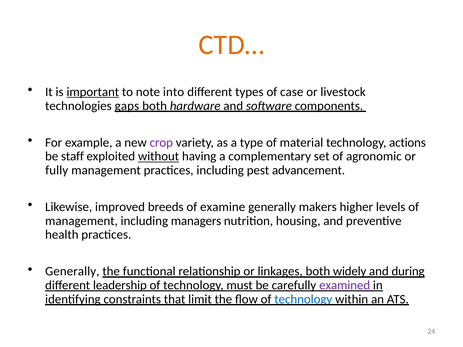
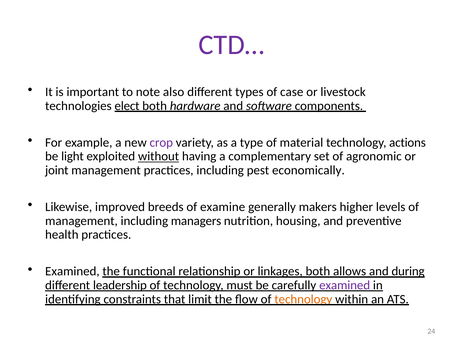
CTD… colour: orange -> purple
important underline: present -> none
into: into -> also
gaps: gaps -> elect
staff: staff -> light
fully: fully -> joint
advancement: advancement -> economically
Generally at (72, 272): Generally -> Examined
widely: widely -> allows
technology at (303, 299) colour: blue -> orange
